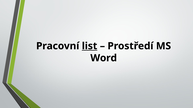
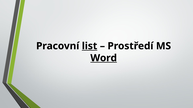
Word underline: none -> present
